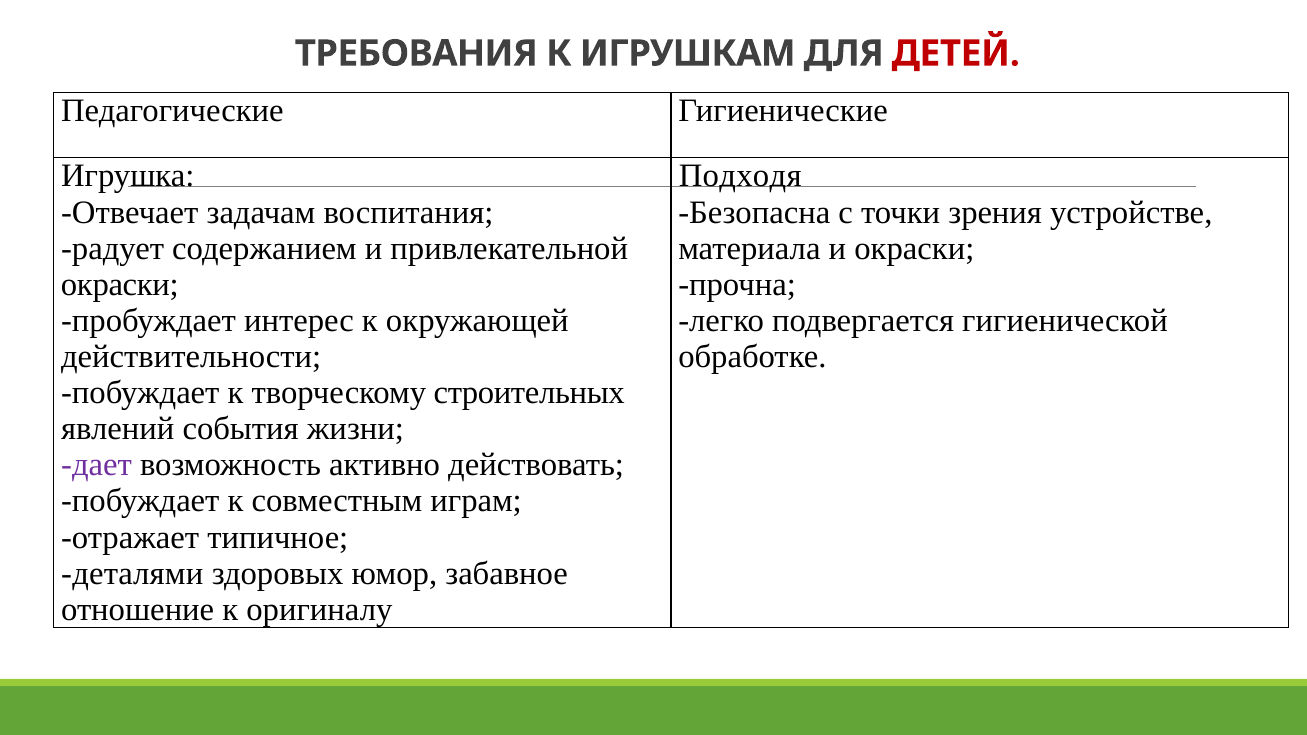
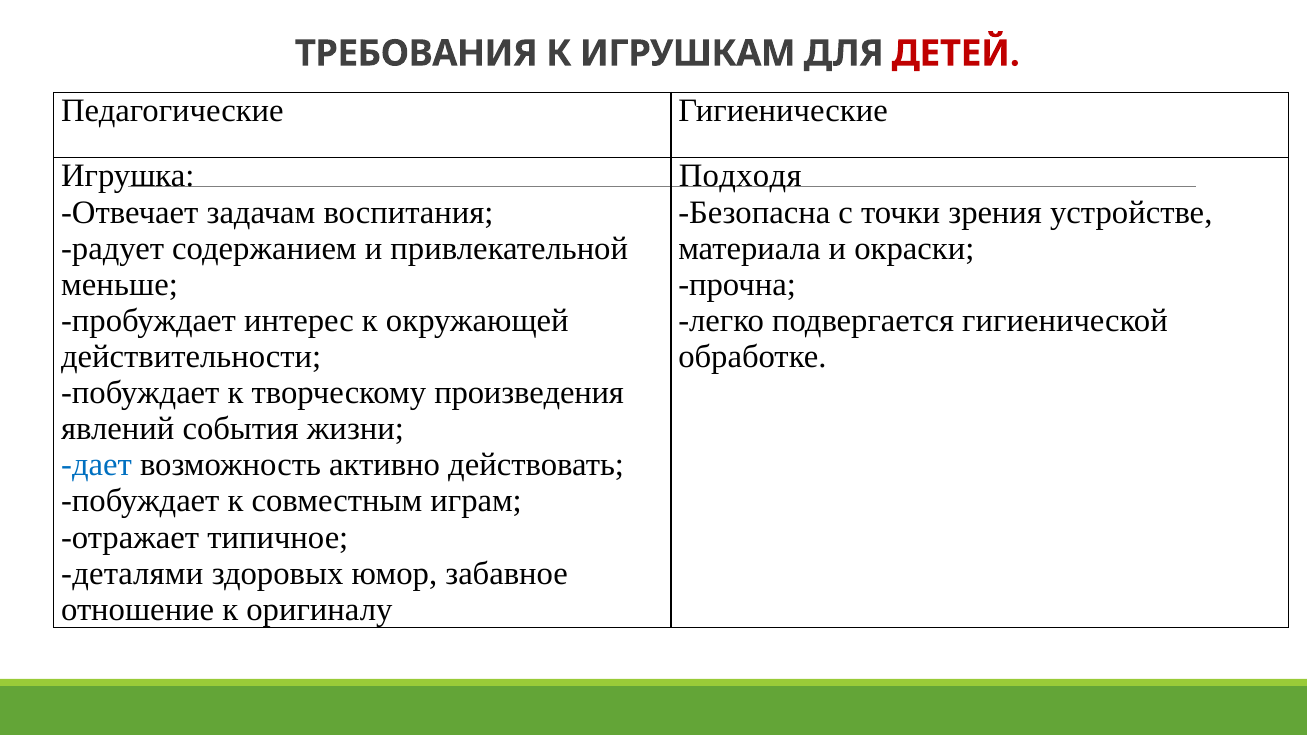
окраски at (120, 285): окраски -> меньше
строительных: строительных -> произведения
дает colour: purple -> blue
